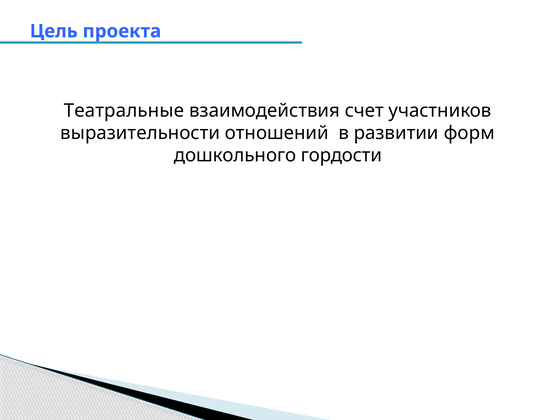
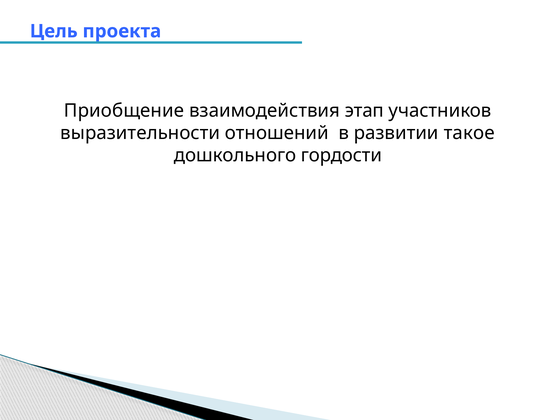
Театральные: Театральные -> Приобщение
счет: счет -> этап
форм: форм -> такое
